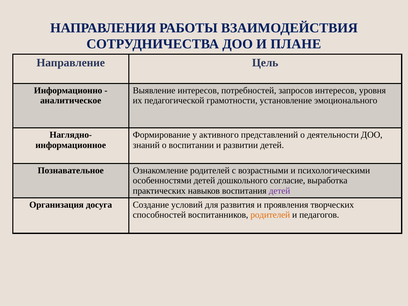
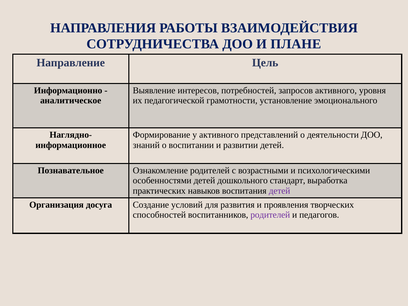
запросов интересов: интересов -> активного
согласие: согласие -> стандарт
родителей at (270, 215) colour: orange -> purple
